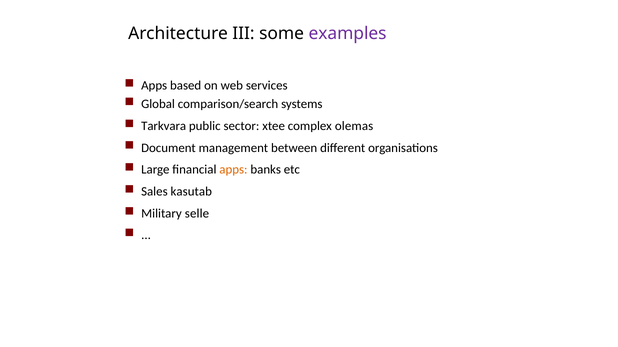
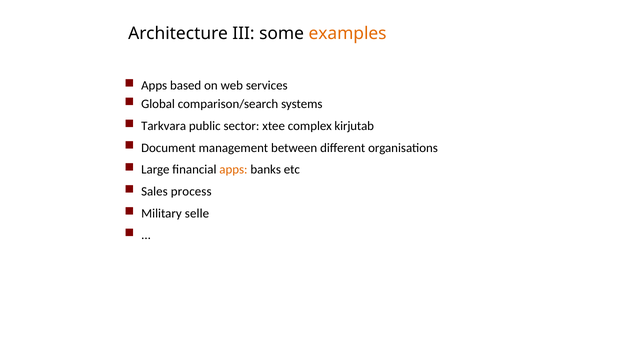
examples colour: purple -> orange
olemas: olemas -> kirjutab
kasutab: kasutab -> process
